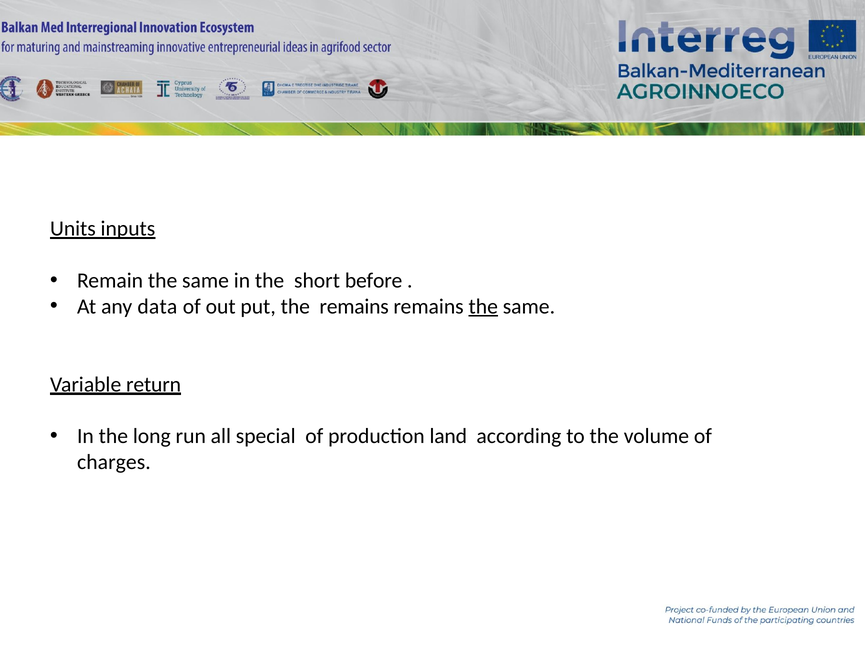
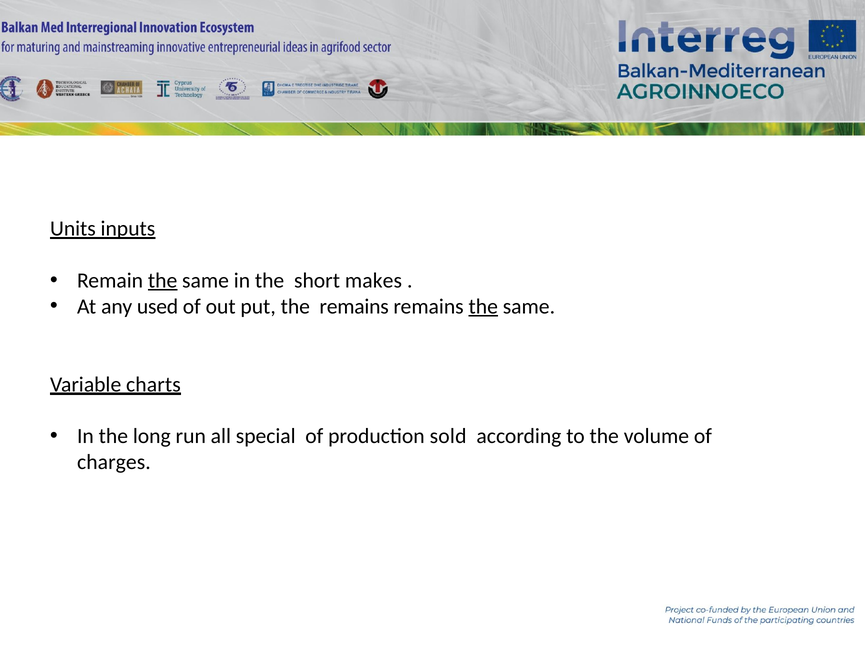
the at (163, 280) underline: none -> present
before: before -> makes
data: data -> used
return: return -> charts
land: land -> sold
